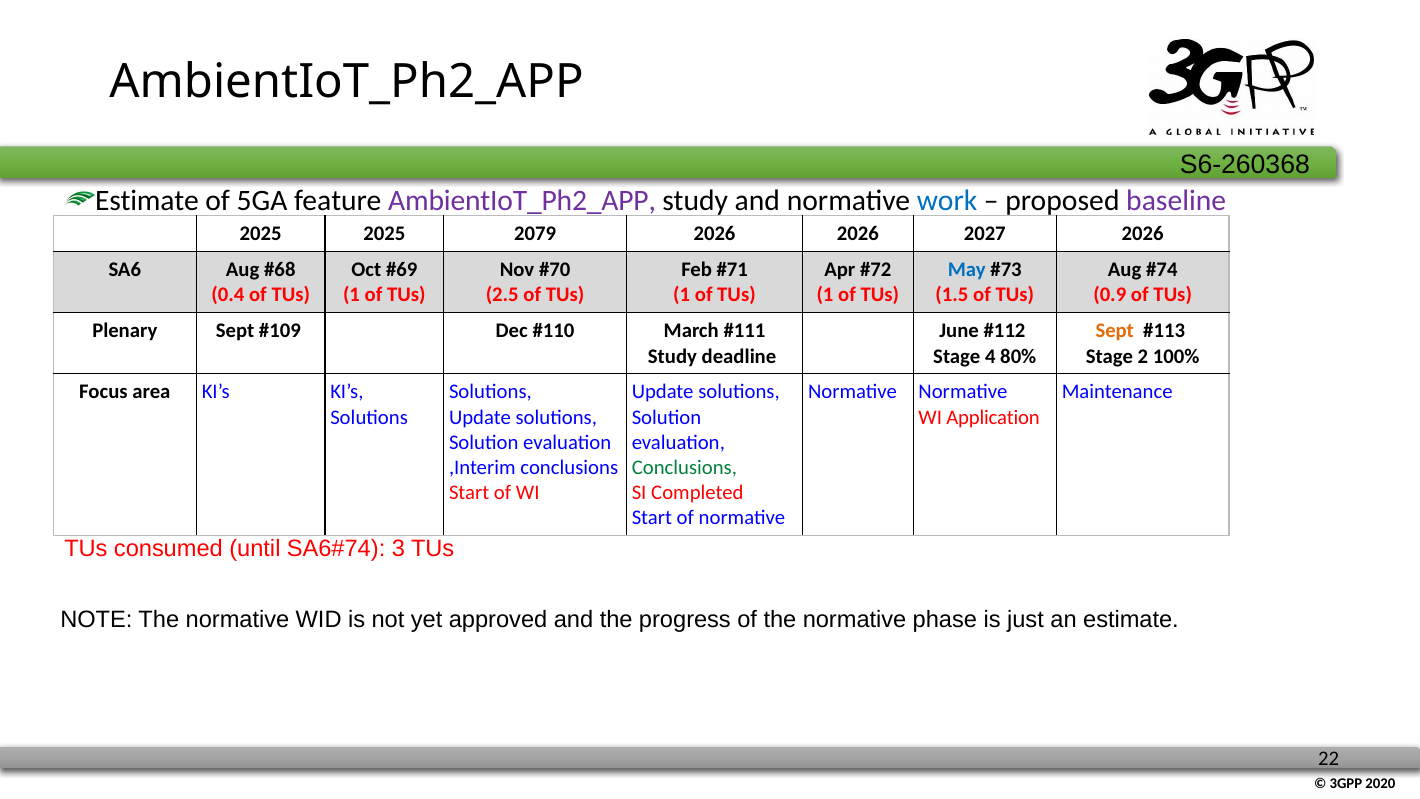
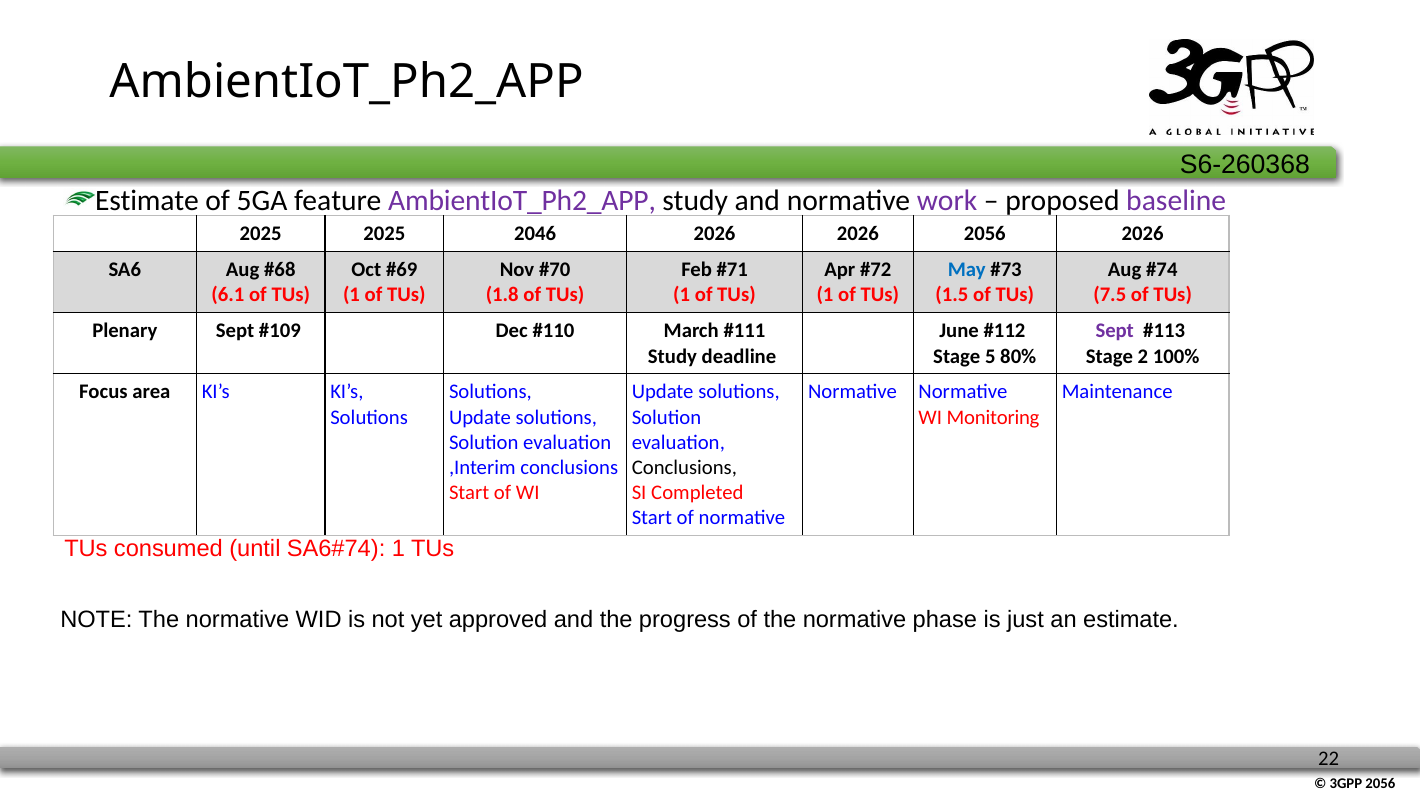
work colour: blue -> purple
2079: 2079 -> 2046
2026 2027: 2027 -> 2056
0.4: 0.4 -> 6.1
2.5: 2.5 -> 1.8
0.9: 0.9 -> 7.5
Sept at (1115, 331) colour: orange -> purple
4: 4 -> 5
Application: Application -> Monitoring
Conclusions at (684, 467) colour: green -> black
3 at (398, 549): 3 -> 1
2020 at (1380, 783): 2020 -> 2056
